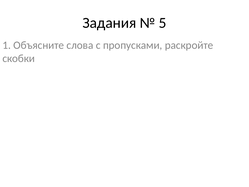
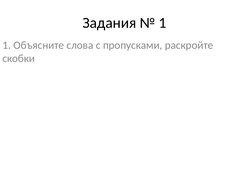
5 at (163, 23): 5 -> 1
